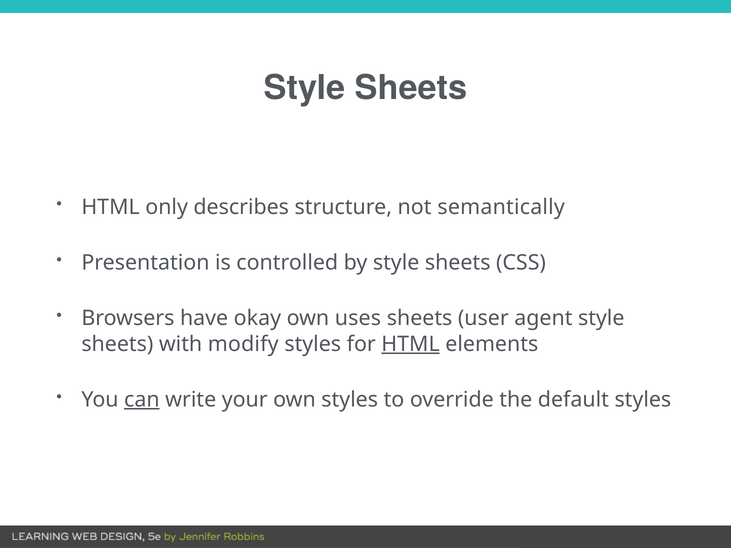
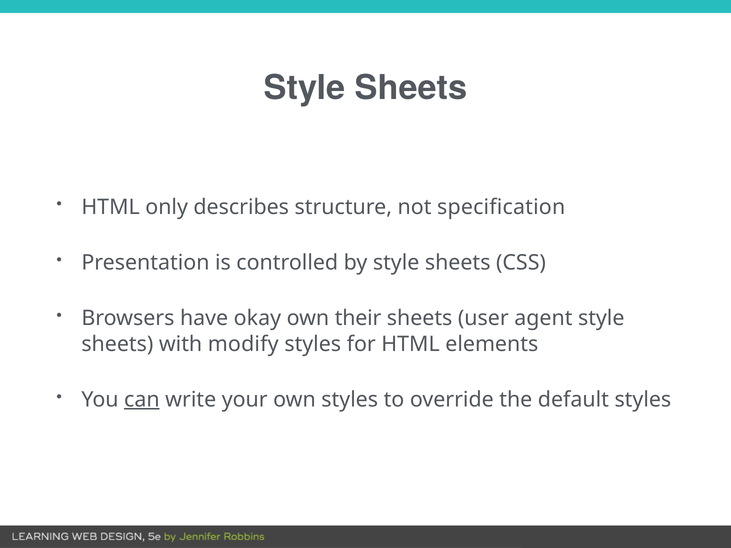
semantically: semantically -> specification
uses: uses -> their
HTML at (411, 344) underline: present -> none
